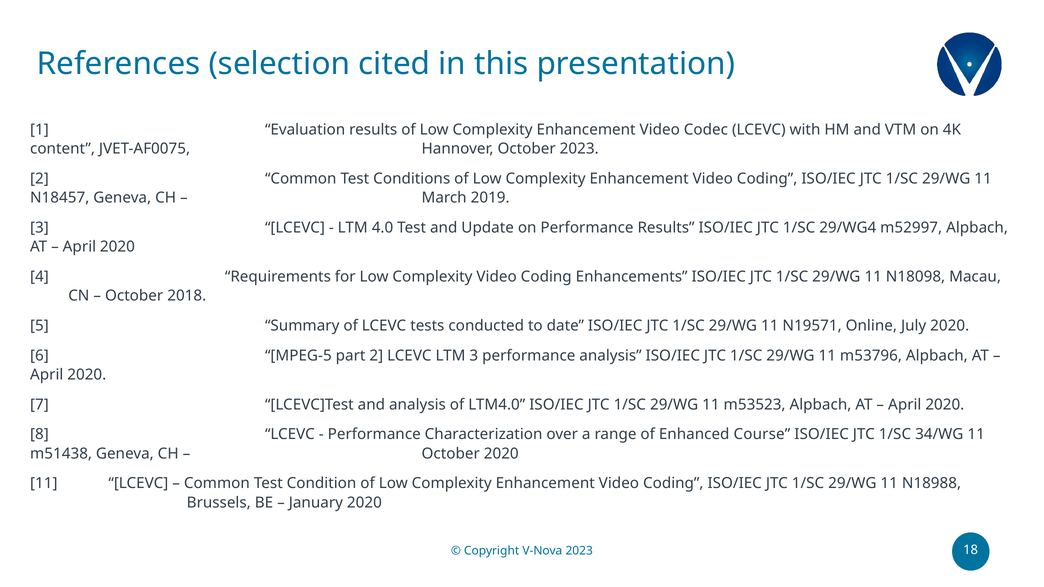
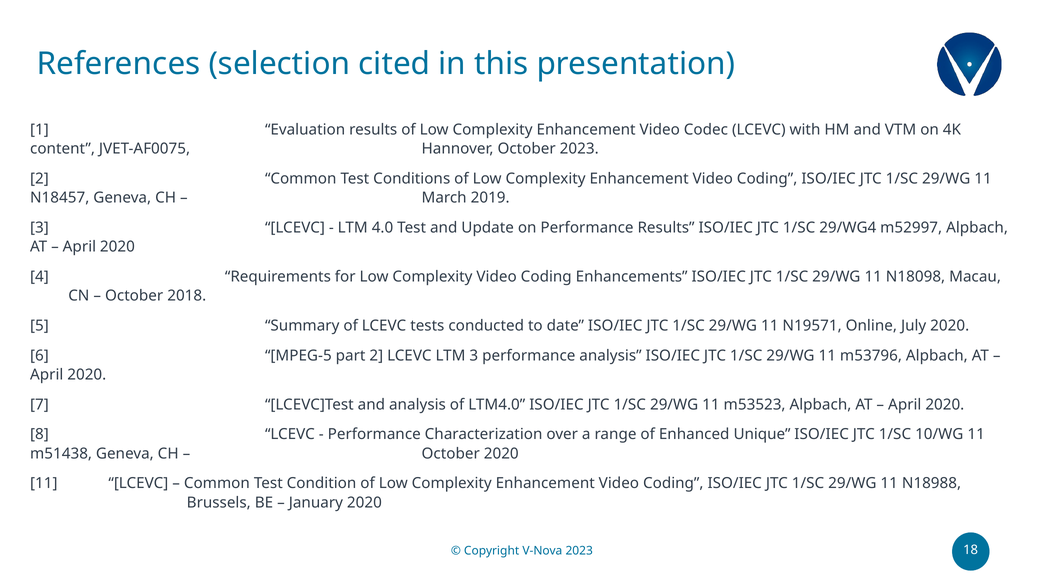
Course: Course -> Unique
34/WG: 34/WG -> 10/WG
